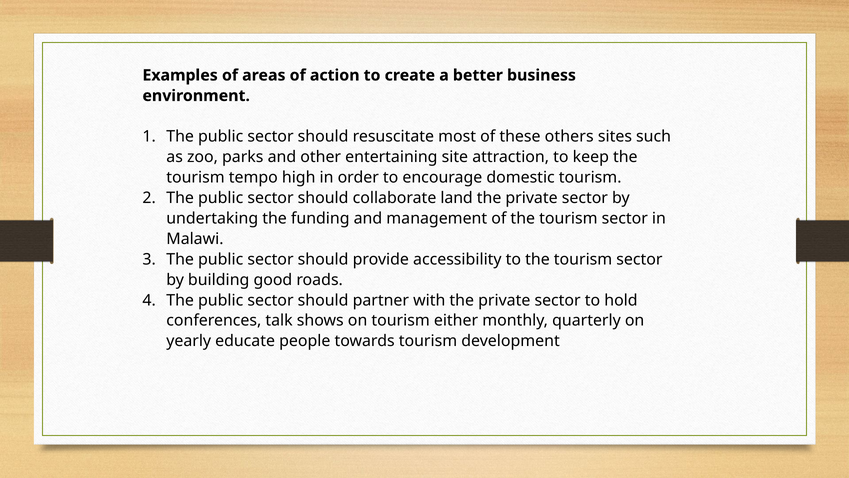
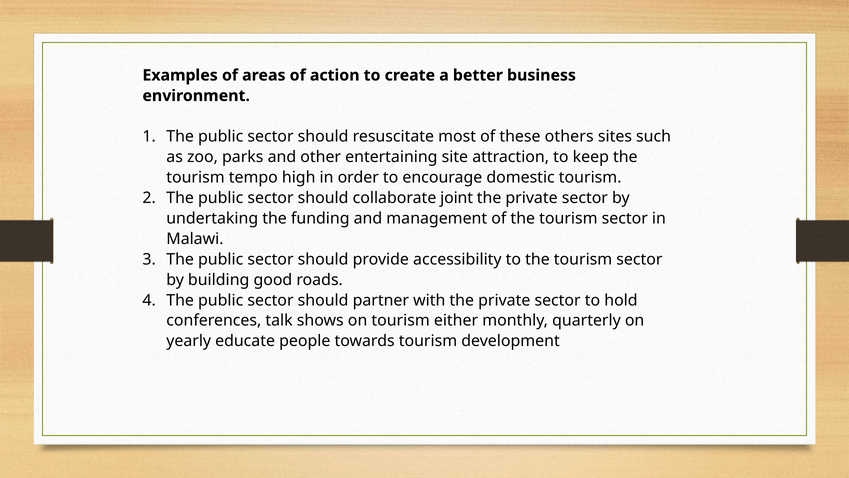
land: land -> joint
